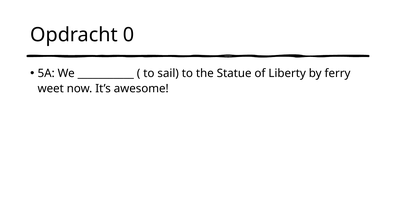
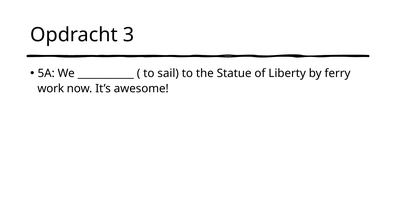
0: 0 -> 3
weet: weet -> work
